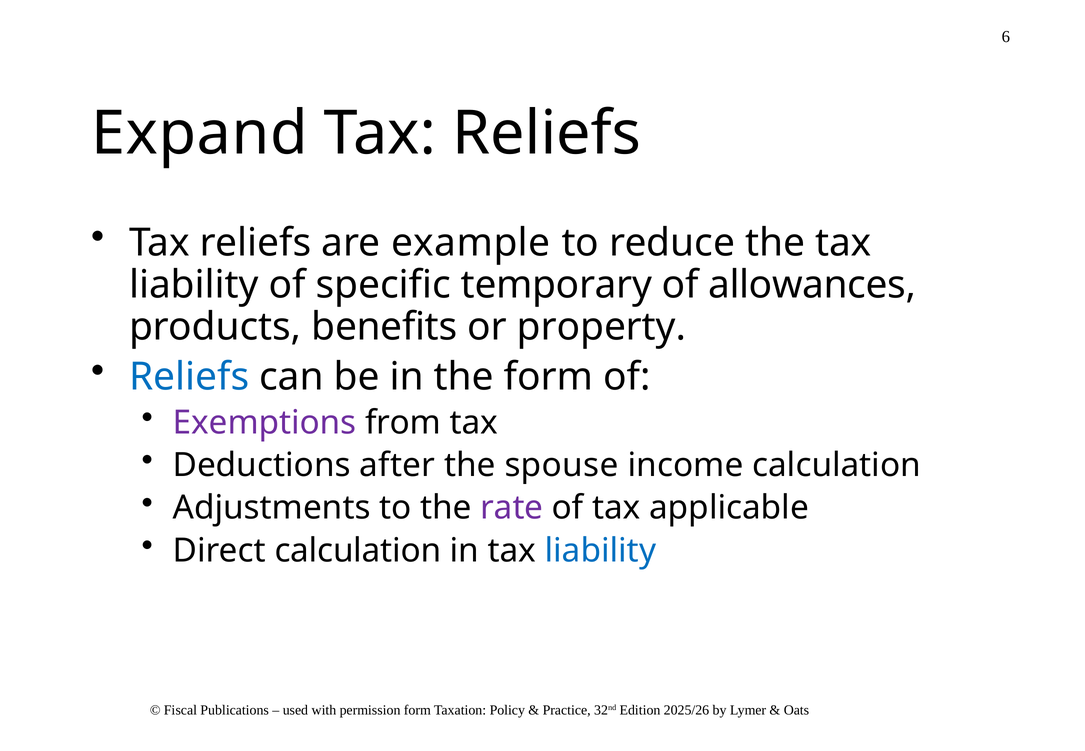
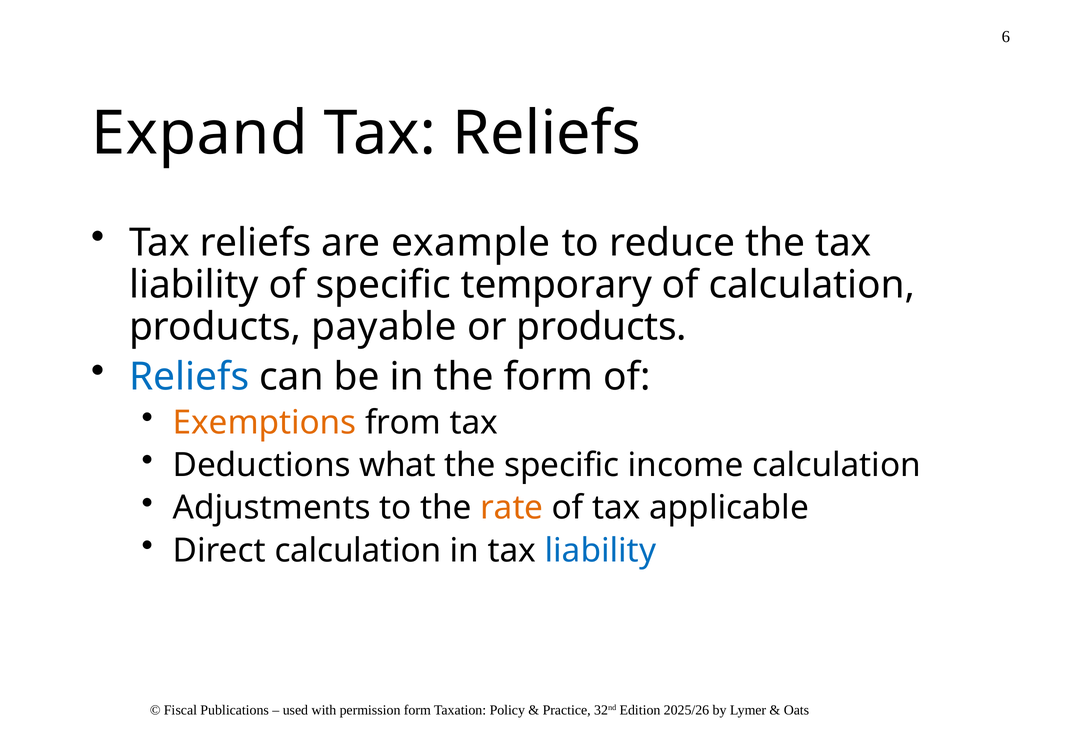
of allowances: allowances -> calculation
benefits: benefits -> payable
or property: property -> products
Exemptions colour: purple -> orange
after: after -> what
the spouse: spouse -> specific
rate colour: purple -> orange
